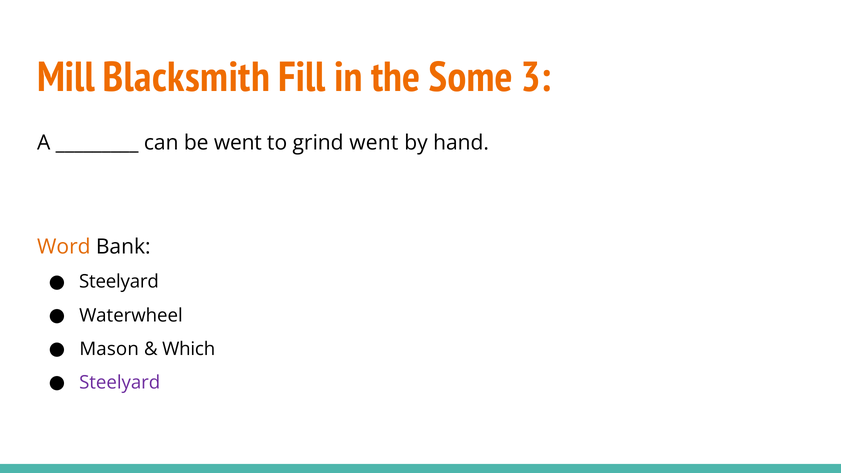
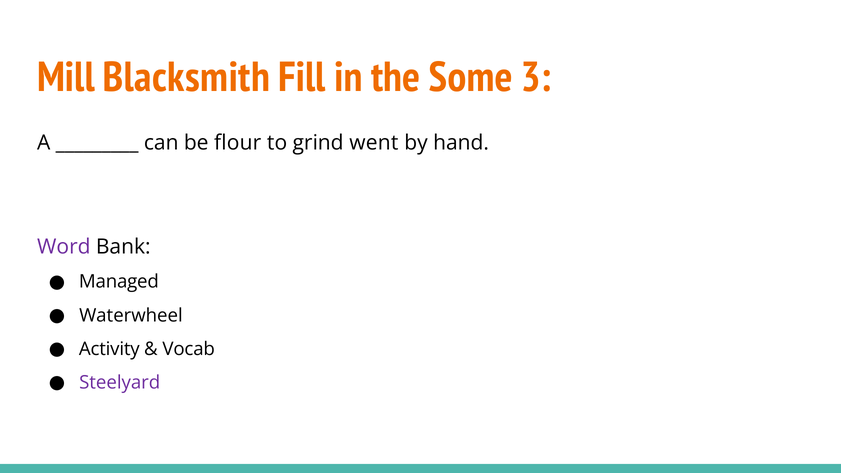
be went: went -> flour
Word colour: orange -> purple
Steelyard at (119, 282): Steelyard -> Managed
Mason: Mason -> Activity
Which: Which -> Vocab
